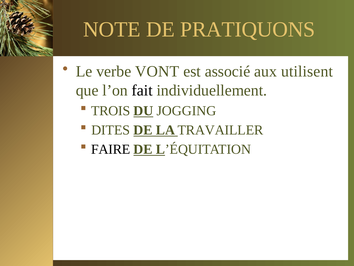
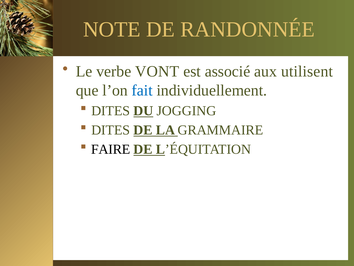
PRATIQUONS: PRATIQUONS -> RANDONNÉE
fait colour: black -> blue
TROIS at (111, 111): TROIS -> DITES
TRAVAILLER: TRAVAILLER -> GRAMMAIRE
